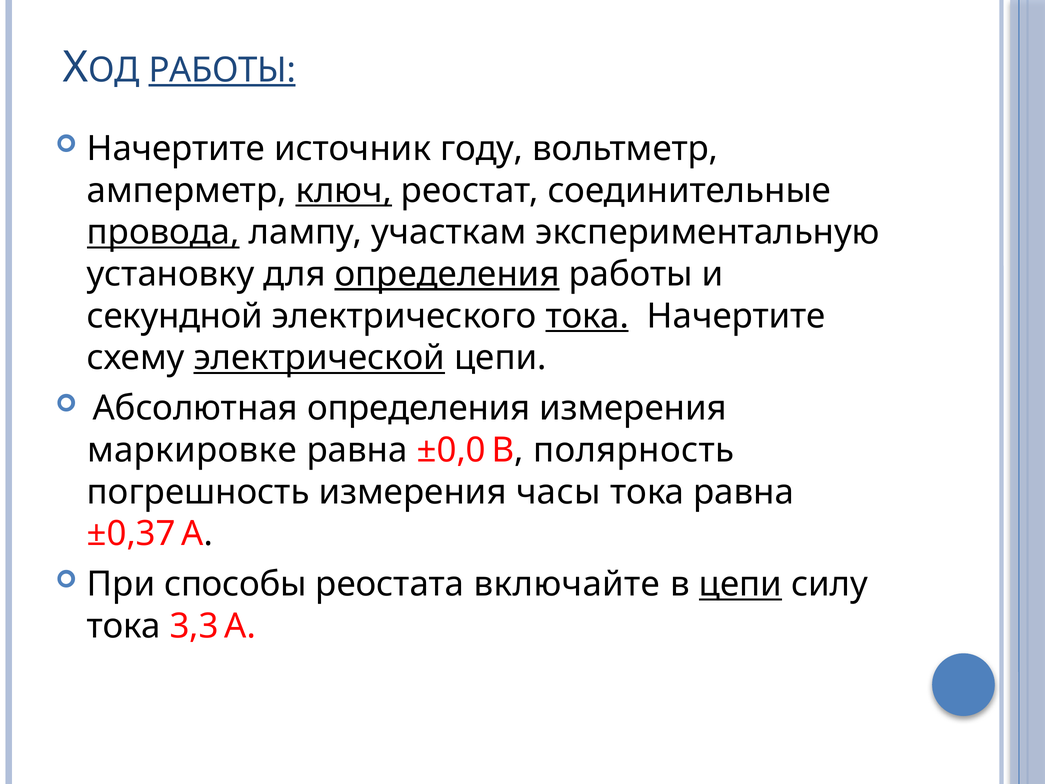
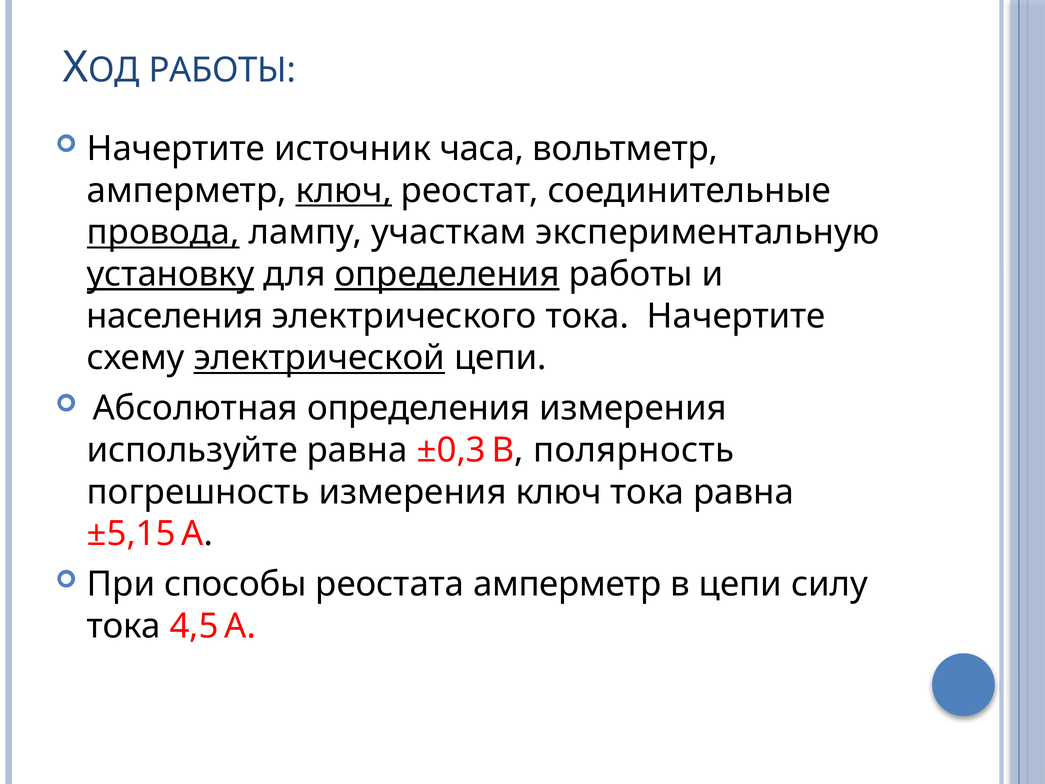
РАБОТЫ at (222, 70) underline: present -> none
году: году -> часа
установку underline: none -> present
секундной: секундной -> населения
тока at (587, 316) underline: present -> none
маркировке: маркировке -> используйте
±0,0: ±0,0 -> ±0,3
измерения часы: часы -> ключ
±0,37: ±0,37 -> ±5,15
реостата включайте: включайте -> амперметр
цепи at (740, 584) underline: present -> none
3,3: 3,3 -> 4,5
